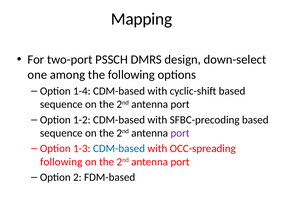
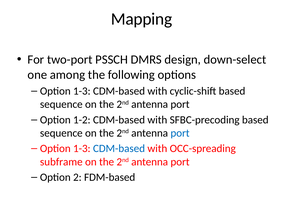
1-4 at (82, 91): 1-4 -> 1-3
port at (180, 133) colour: purple -> blue
following at (61, 161): following -> subframe
